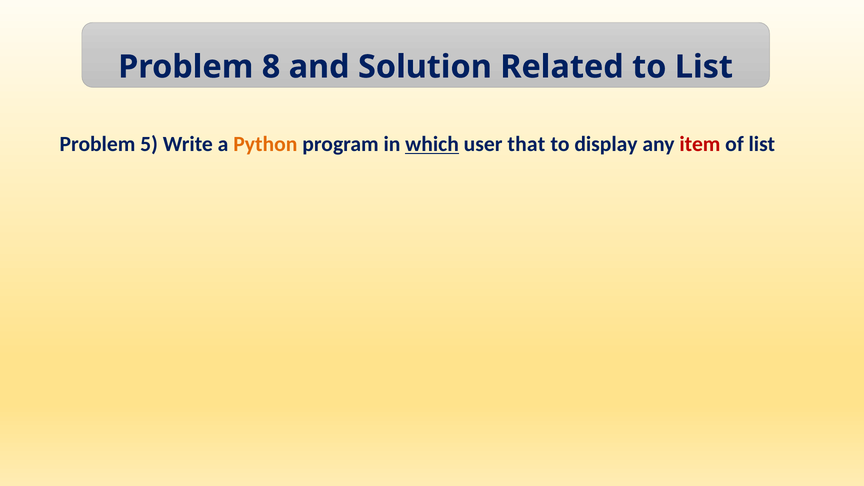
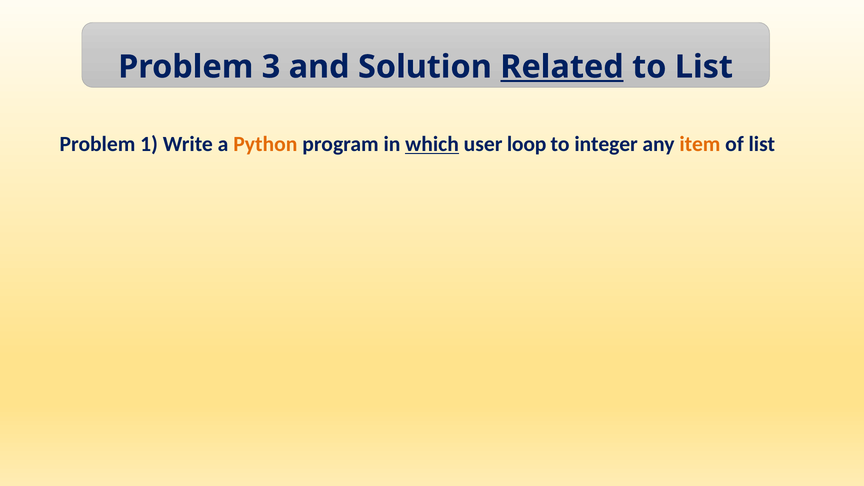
8: 8 -> 3
Related underline: none -> present
5: 5 -> 1
that: that -> loop
display: display -> integer
item colour: red -> orange
